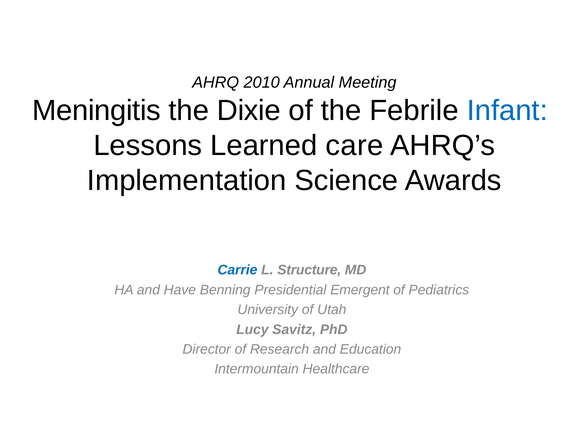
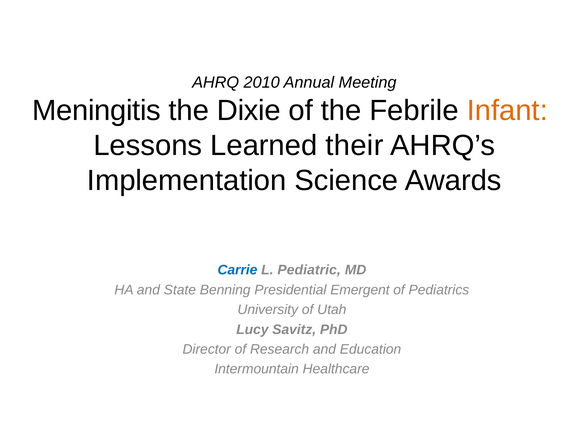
Infant colour: blue -> orange
care: care -> their
Structure: Structure -> Pediatric
Have: Have -> State
